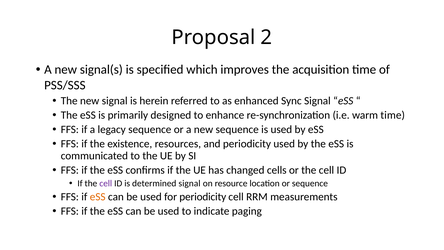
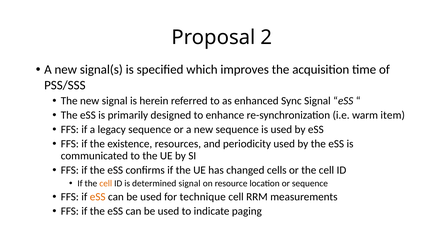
warm time: time -> item
cell at (106, 183) colour: purple -> orange
for periodicity: periodicity -> technique
